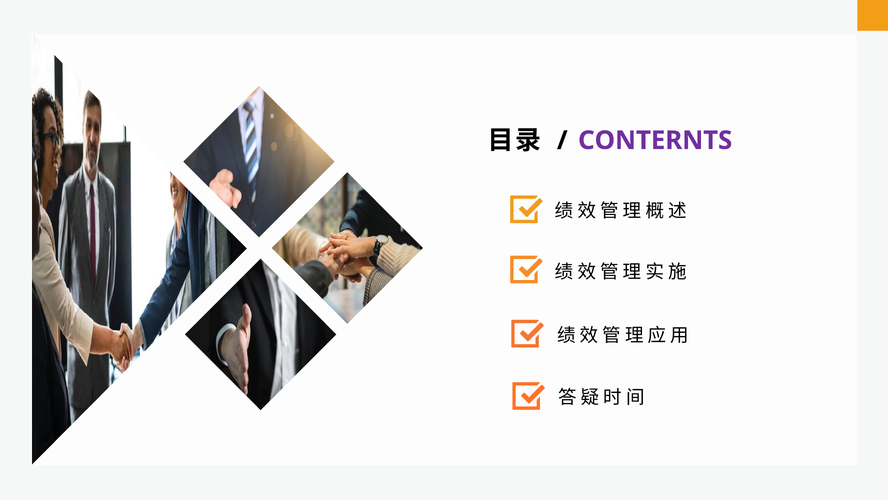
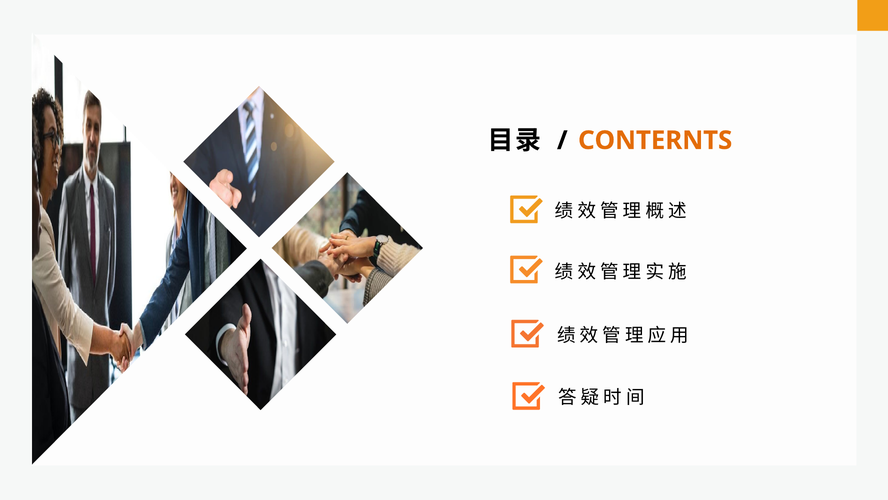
CONTERNTS colour: purple -> orange
